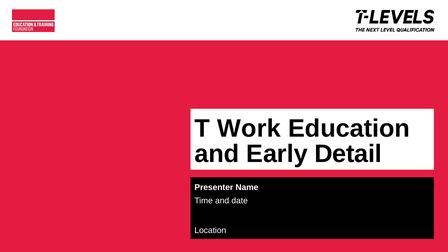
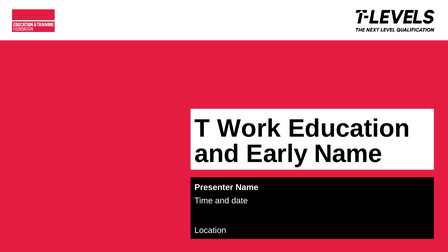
Early Detail: Detail -> Name
